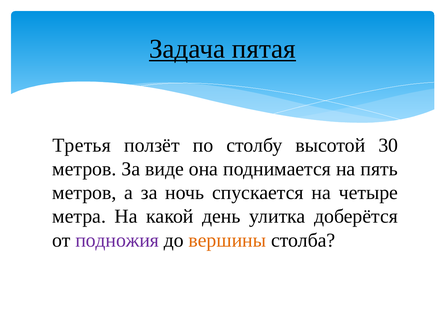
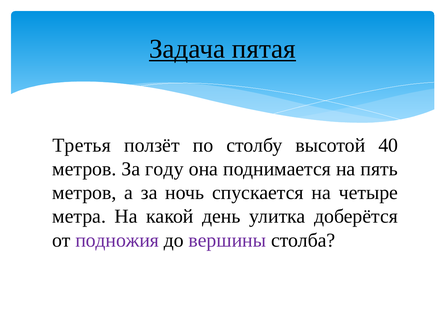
30: 30 -> 40
виде: виде -> году
вершины colour: orange -> purple
